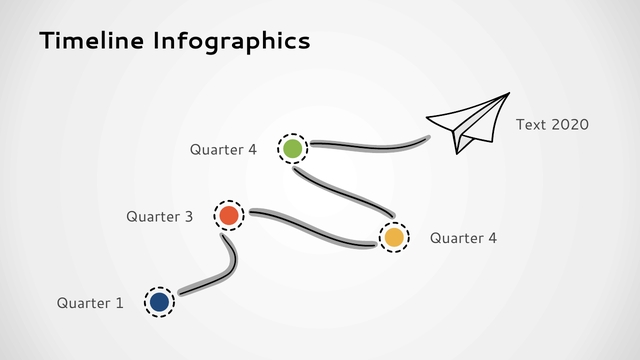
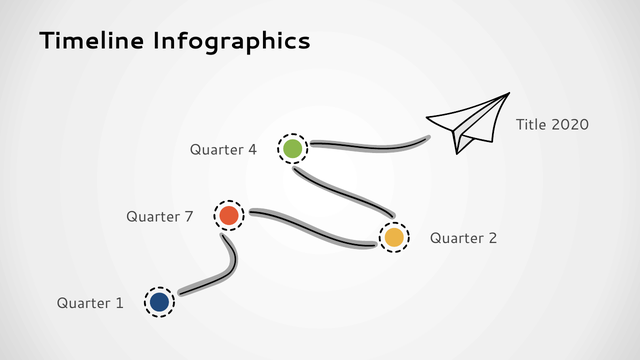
Text: Text -> Title
3: 3 -> 7
4 at (493, 238): 4 -> 2
